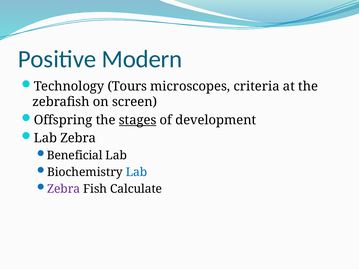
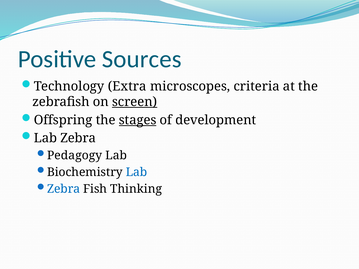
Modern: Modern -> Sources
Tours: Tours -> Extra
screen underline: none -> present
Beneficial: Beneficial -> Pedagogy
Zebra at (64, 189) colour: purple -> blue
Calculate: Calculate -> Thinking
